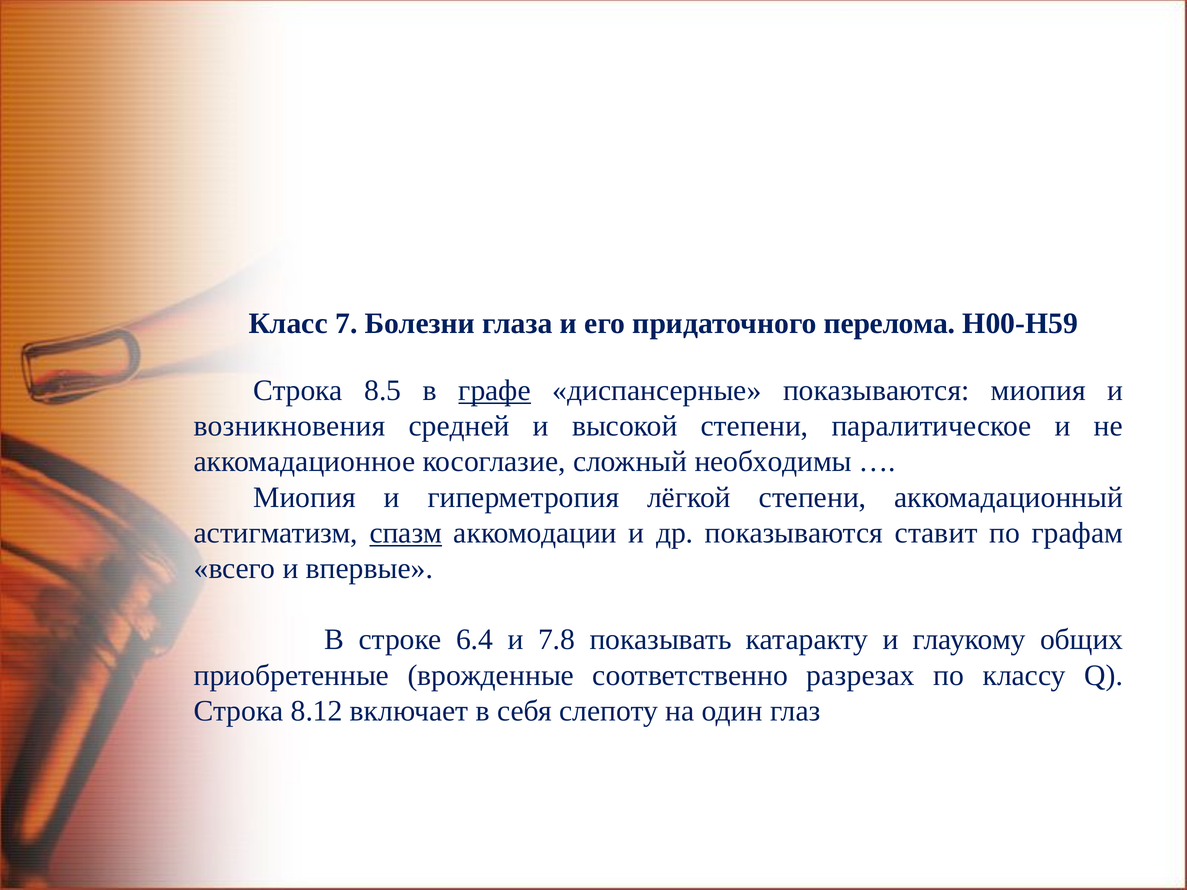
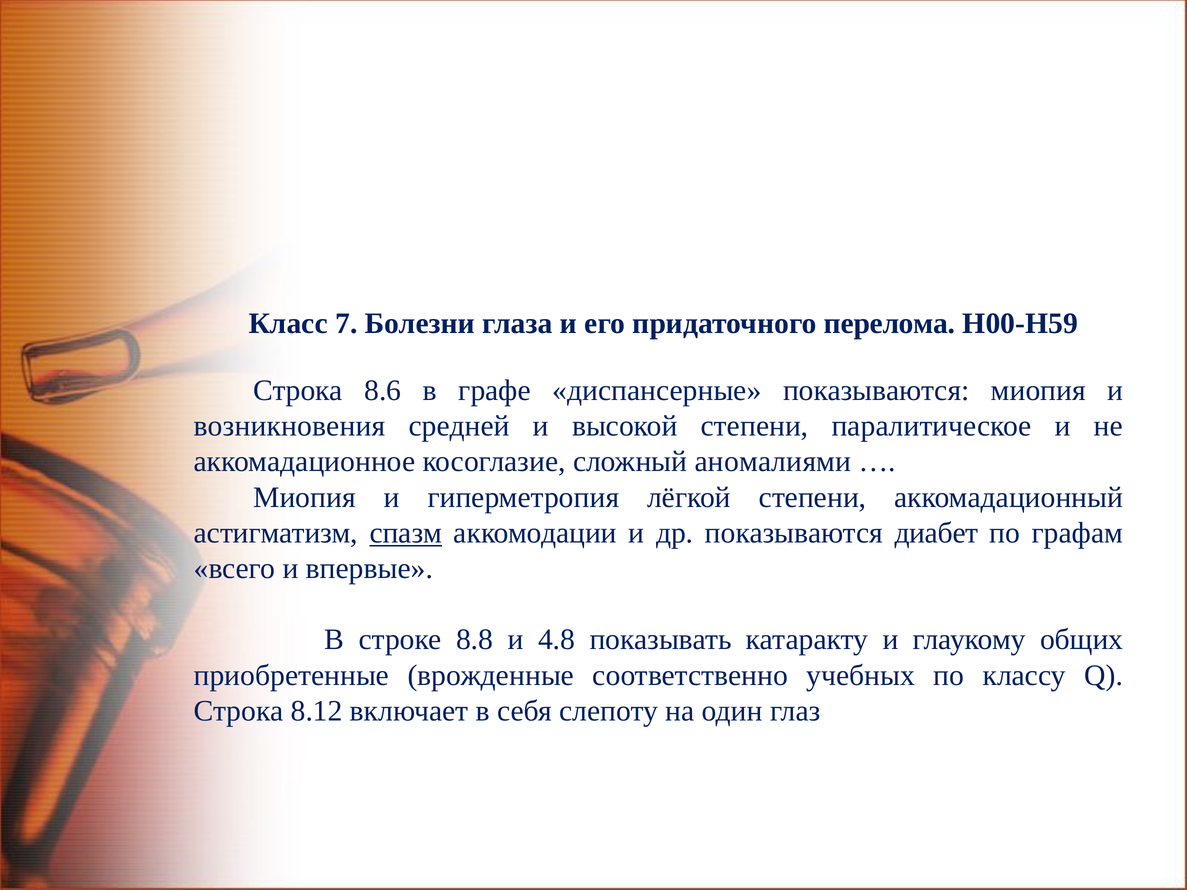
8.5: 8.5 -> 8.6
графе underline: present -> none
необходимы: необходимы -> аномалиями
ставит: ставит -> диабет
6.4: 6.4 -> 8.8
7.8: 7.8 -> 4.8
разрезах: разрезах -> учебных
